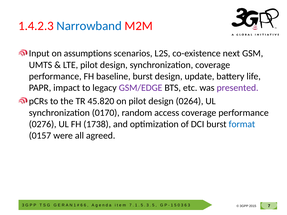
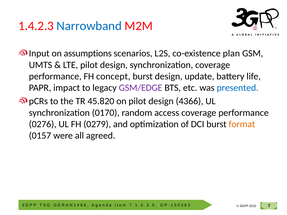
next: next -> plan
baseline: baseline -> concept
presented colour: purple -> blue
0264: 0264 -> 4366
1738: 1738 -> 0279
format colour: blue -> orange
